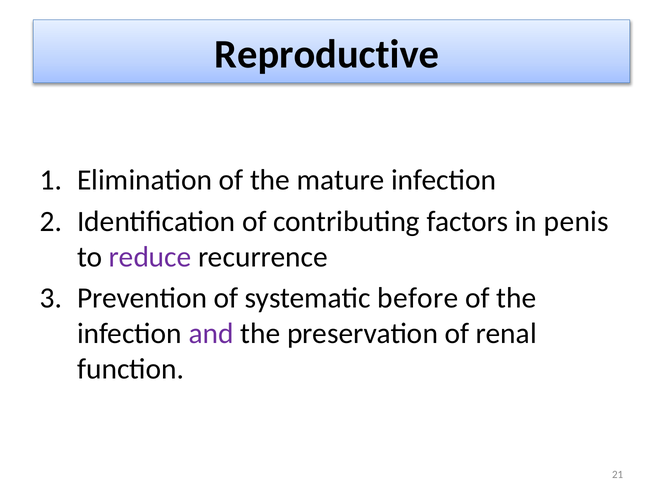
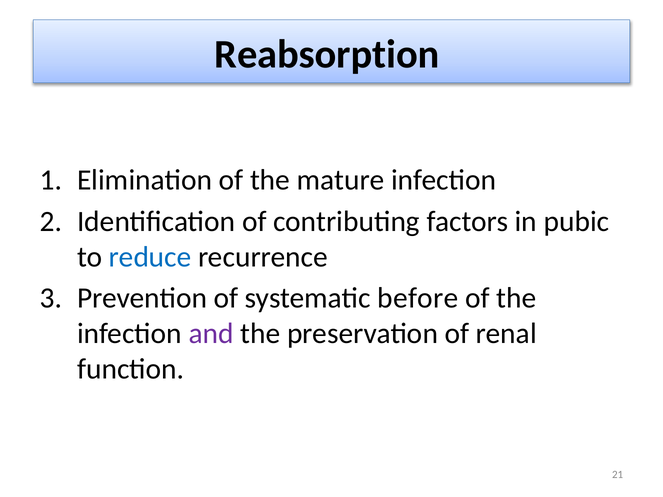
Reproductive: Reproductive -> Reabsorption
penis: penis -> pubic
reduce colour: purple -> blue
